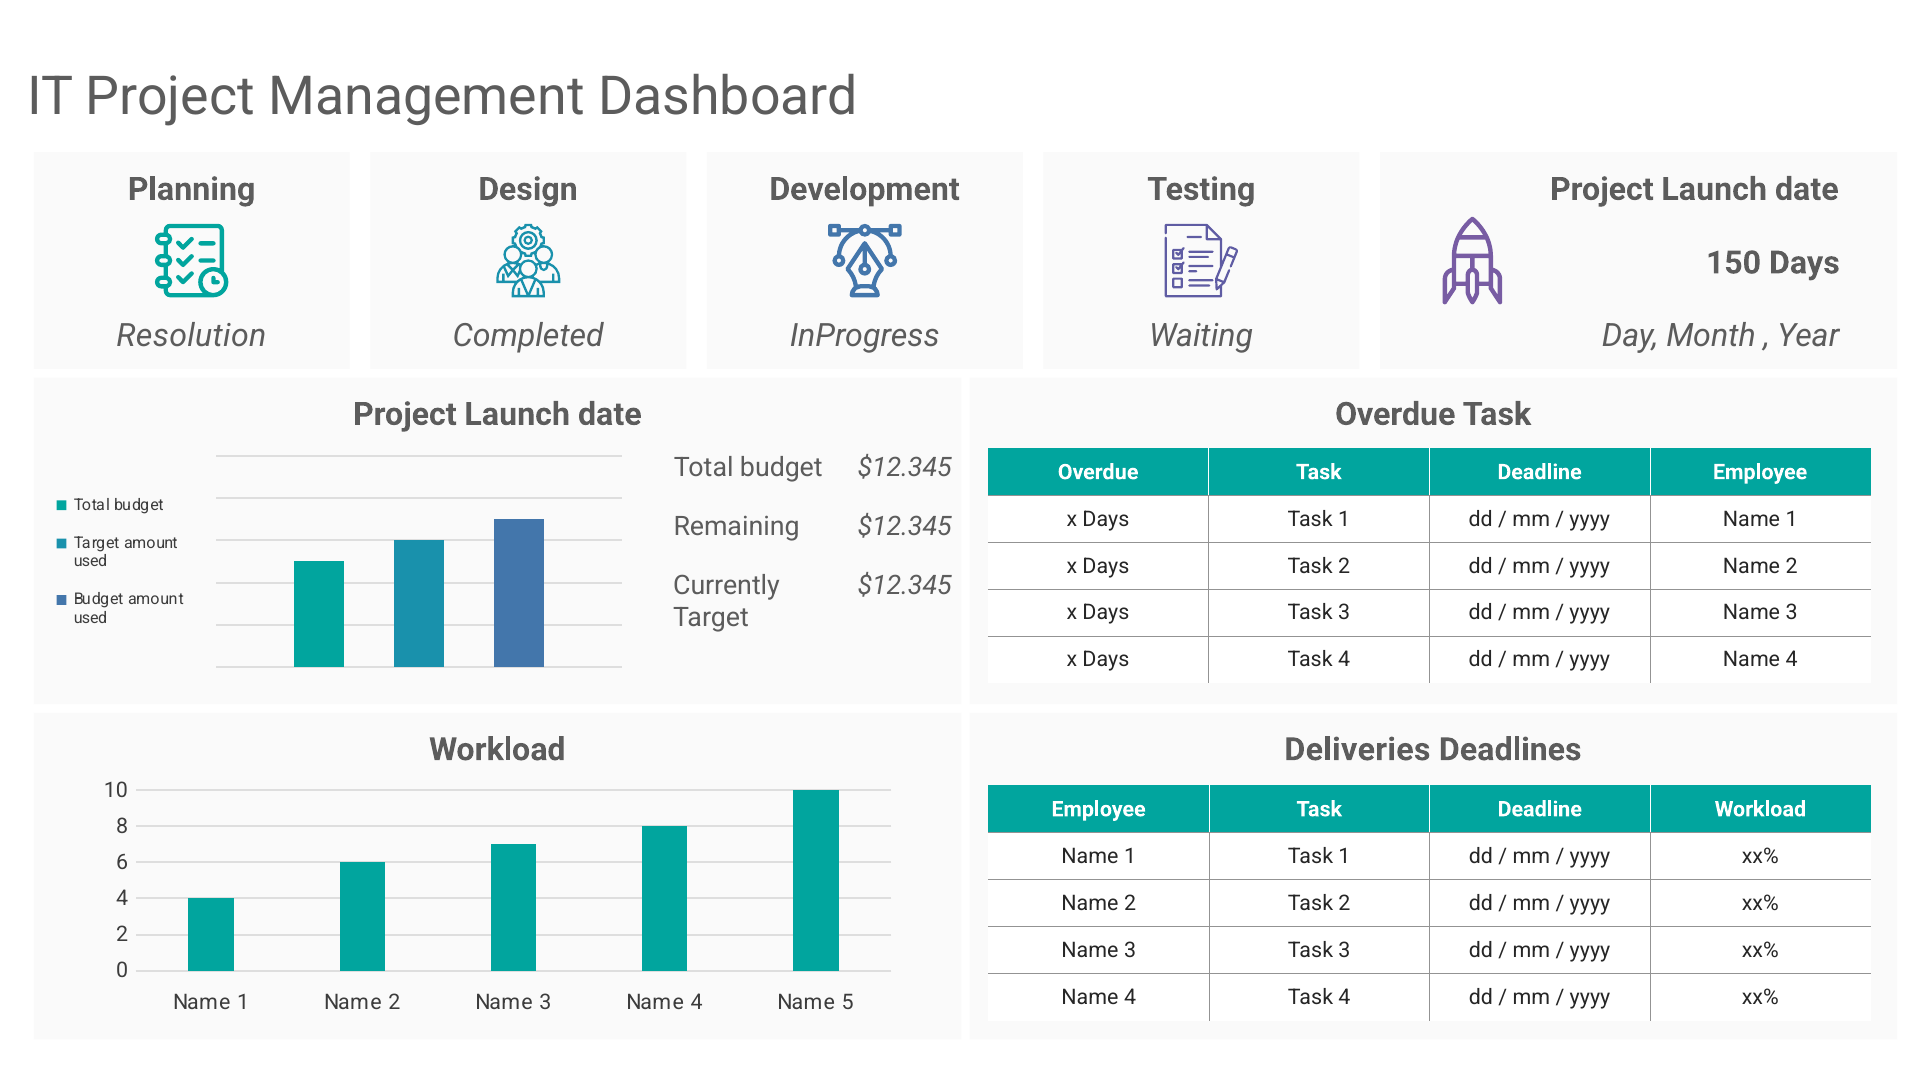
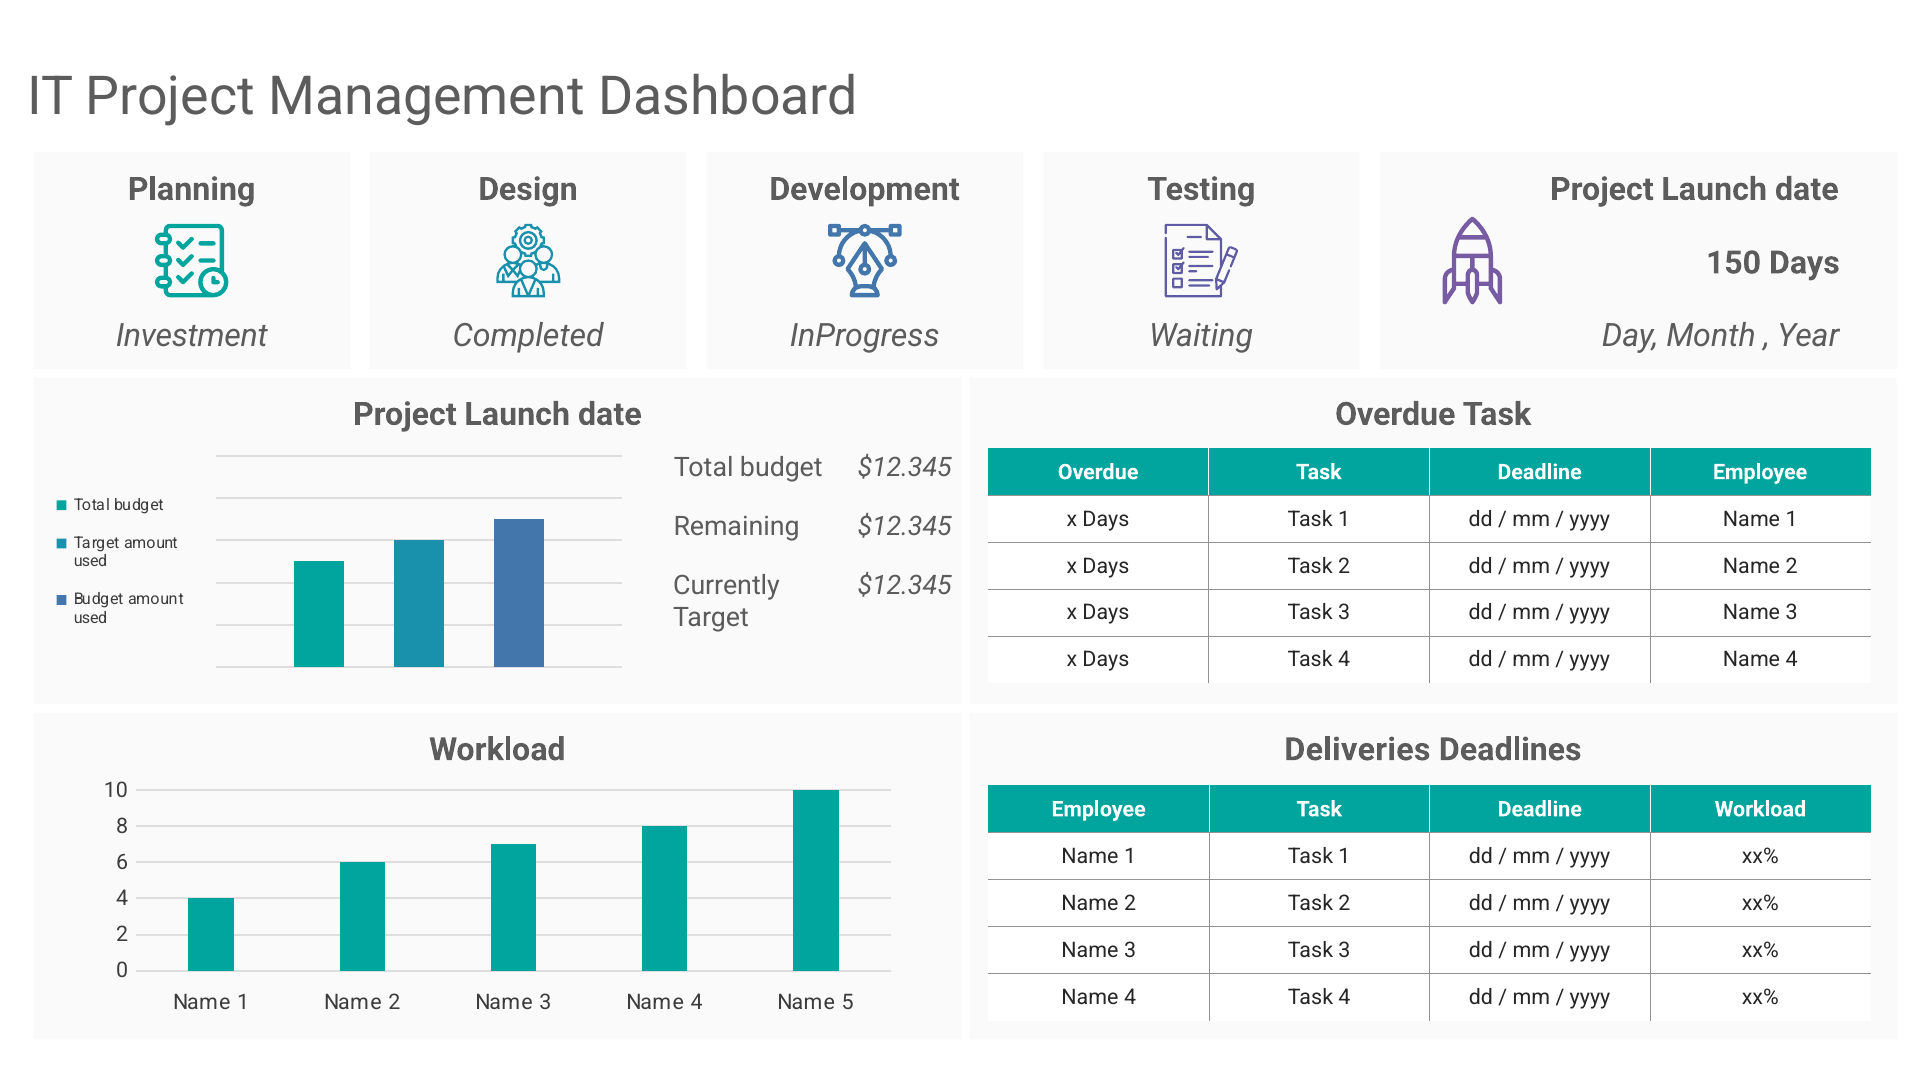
Resolution: Resolution -> Investment
